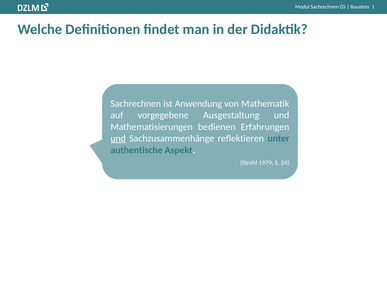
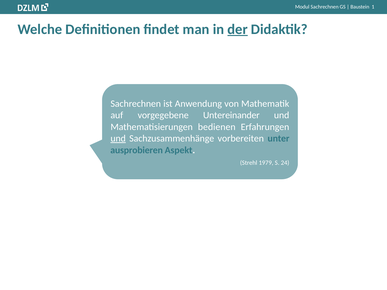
der underline: none -> present
Ausgestaltung: Ausgestaltung -> Untereinander
reflektieren: reflektieren -> vorbereiten
authentische: authentische -> ausprobieren
